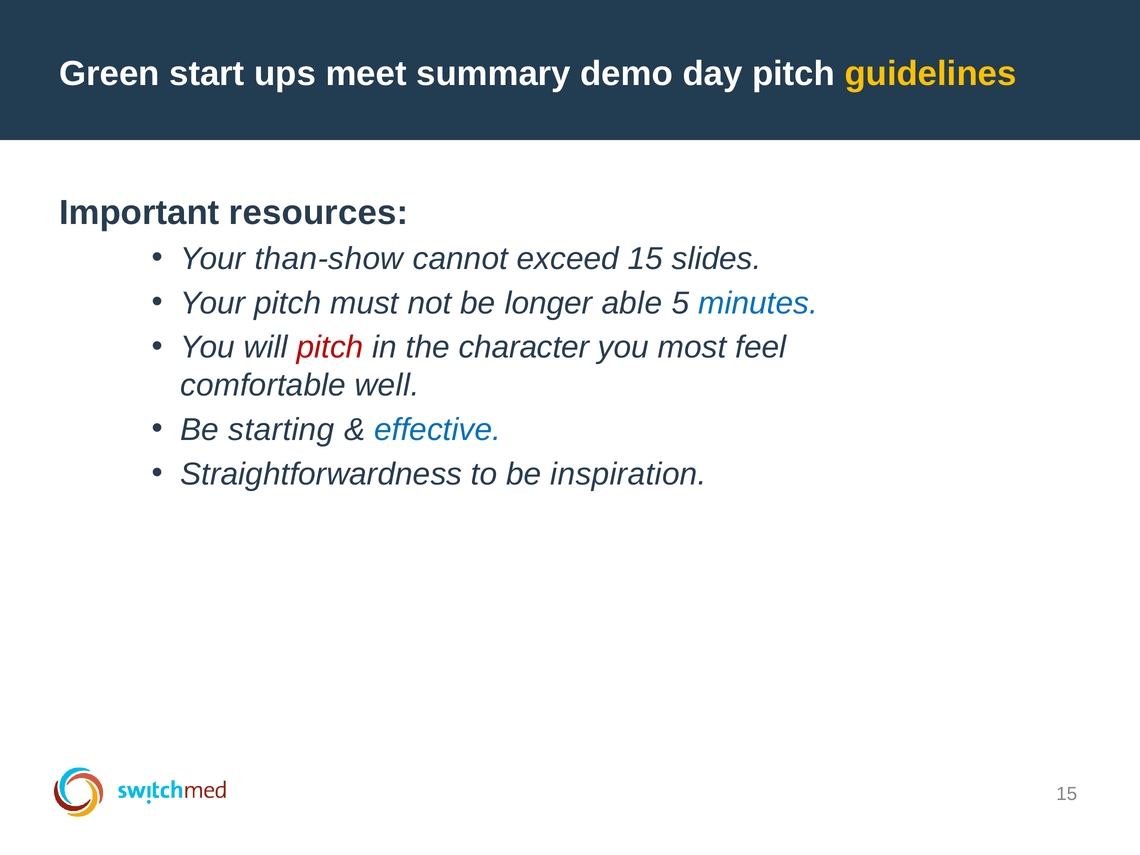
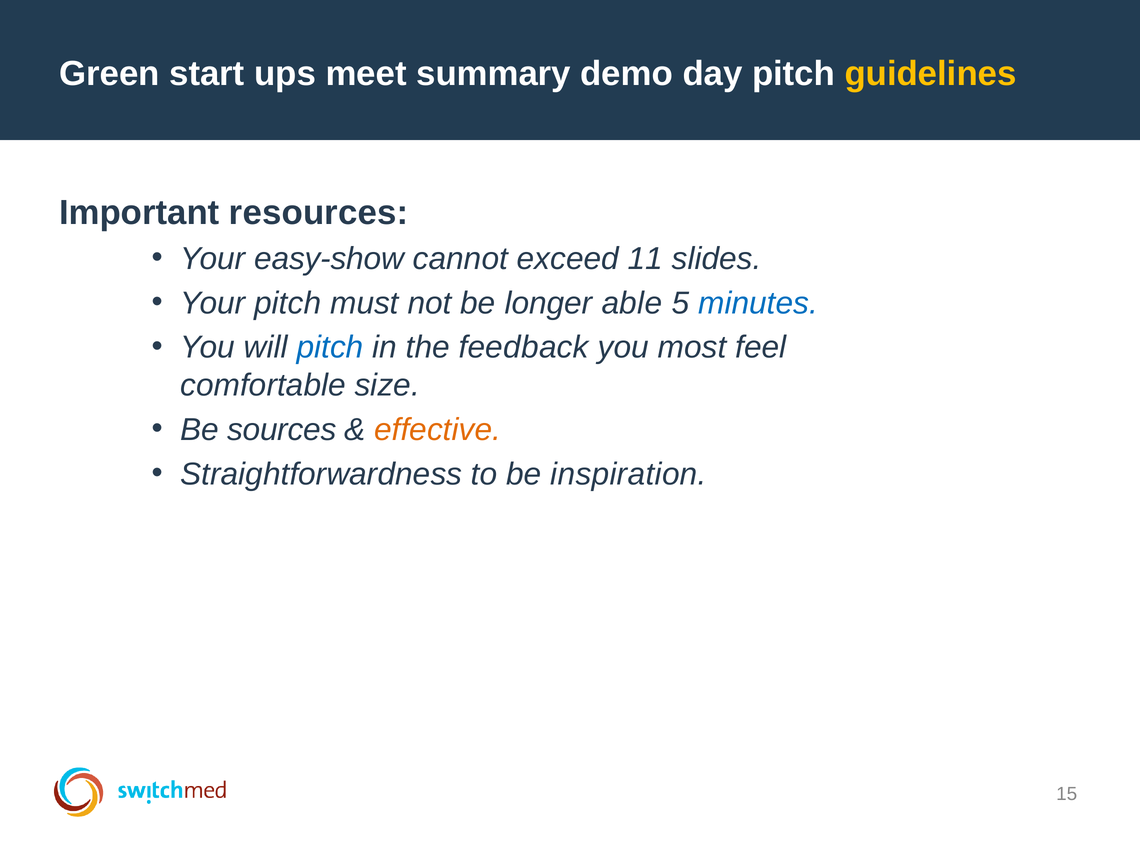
than-show: than-show -> easy-show
exceed 15: 15 -> 11
pitch at (330, 347) colour: red -> blue
character: character -> feedback
well: well -> size
starting: starting -> sources
effective colour: blue -> orange
